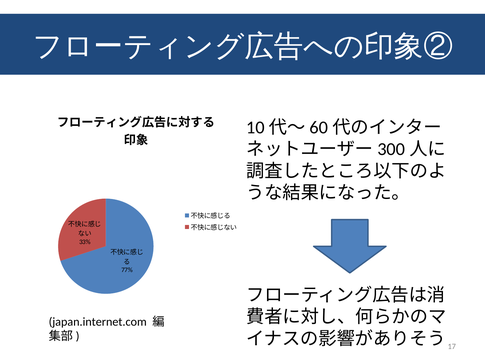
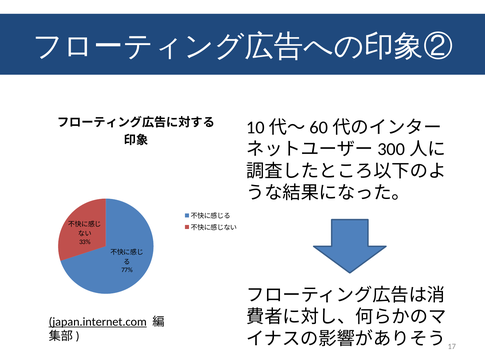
japan.internet.com underline: none -> present
